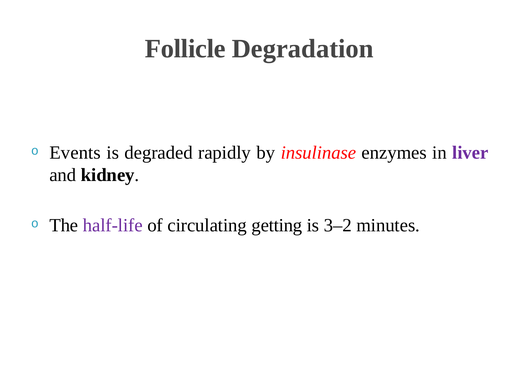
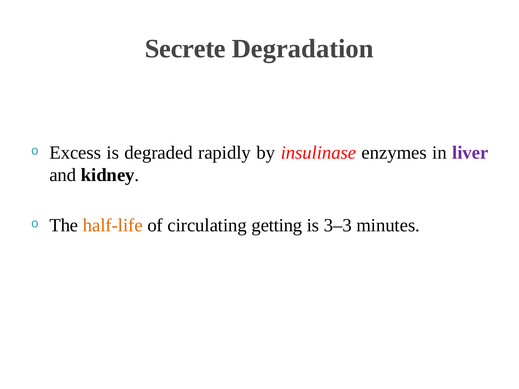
Follicle: Follicle -> Secrete
Events: Events -> Excess
half-life colour: purple -> orange
3–2: 3–2 -> 3–3
